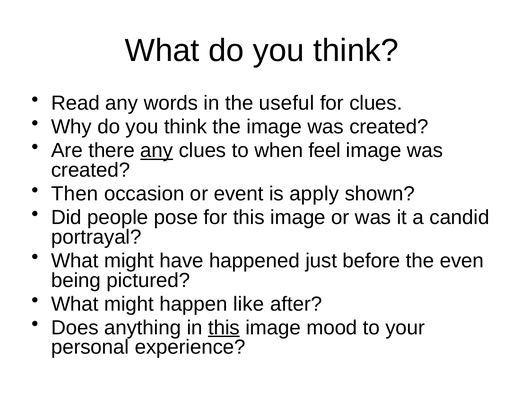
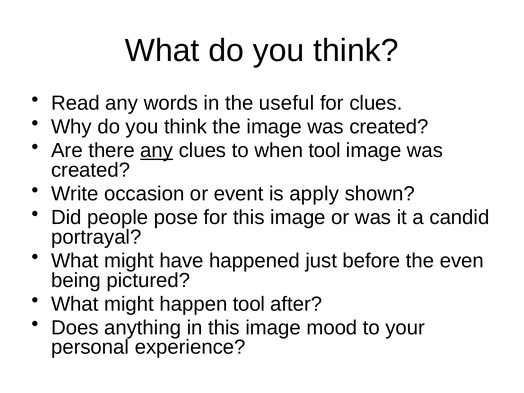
when feel: feel -> tool
Then: Then -> Write
happen like: like -> tool
this at (224, 328) underline: present -> none
